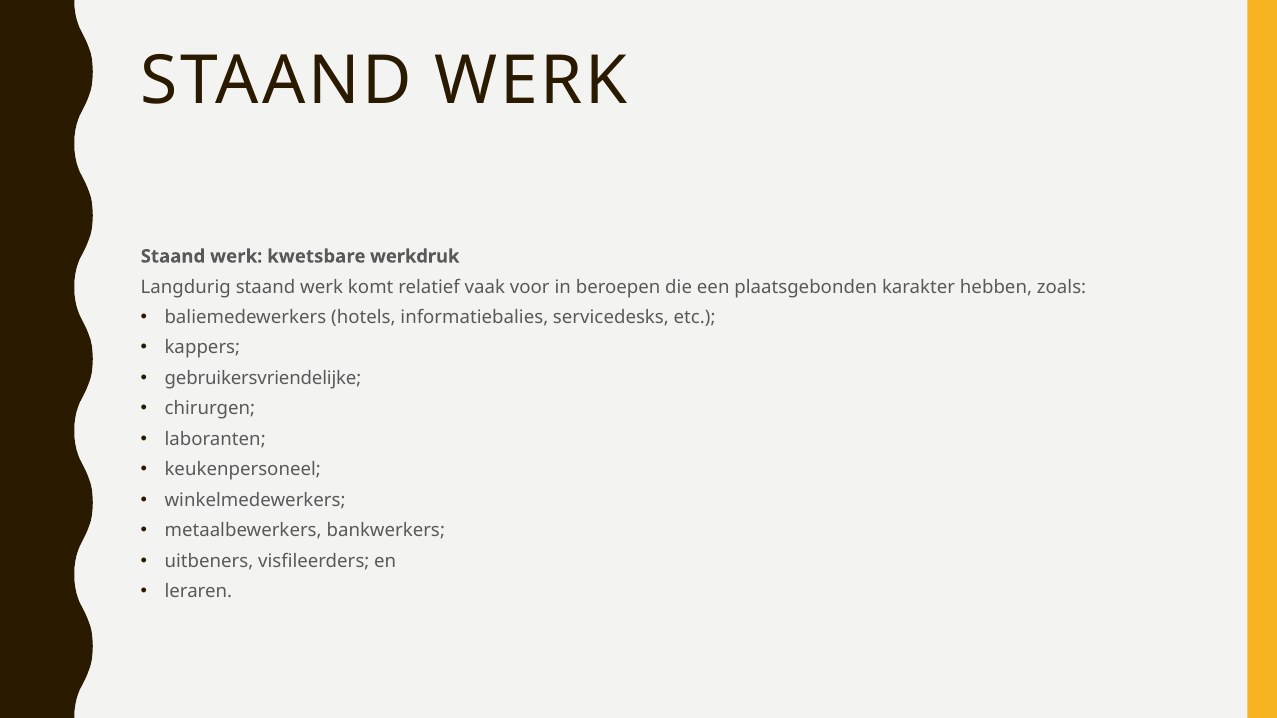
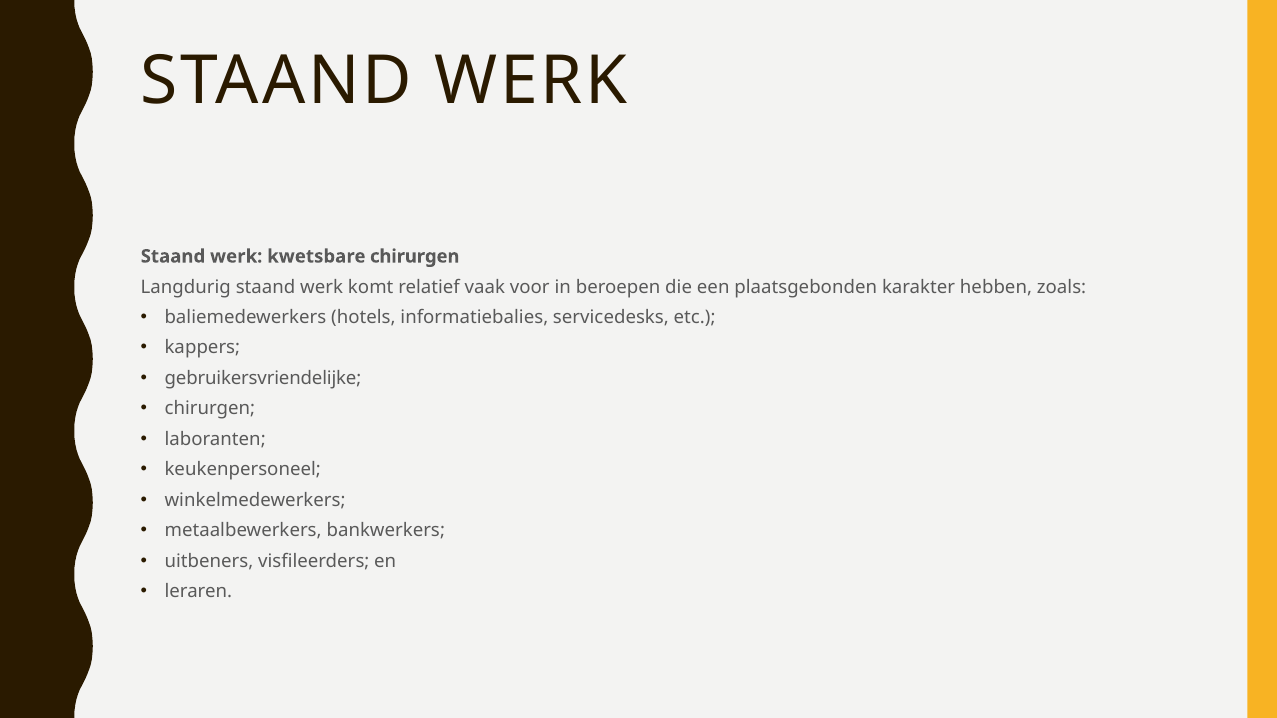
kwetsbare werkdruk: werkdruk -> chirurgen
